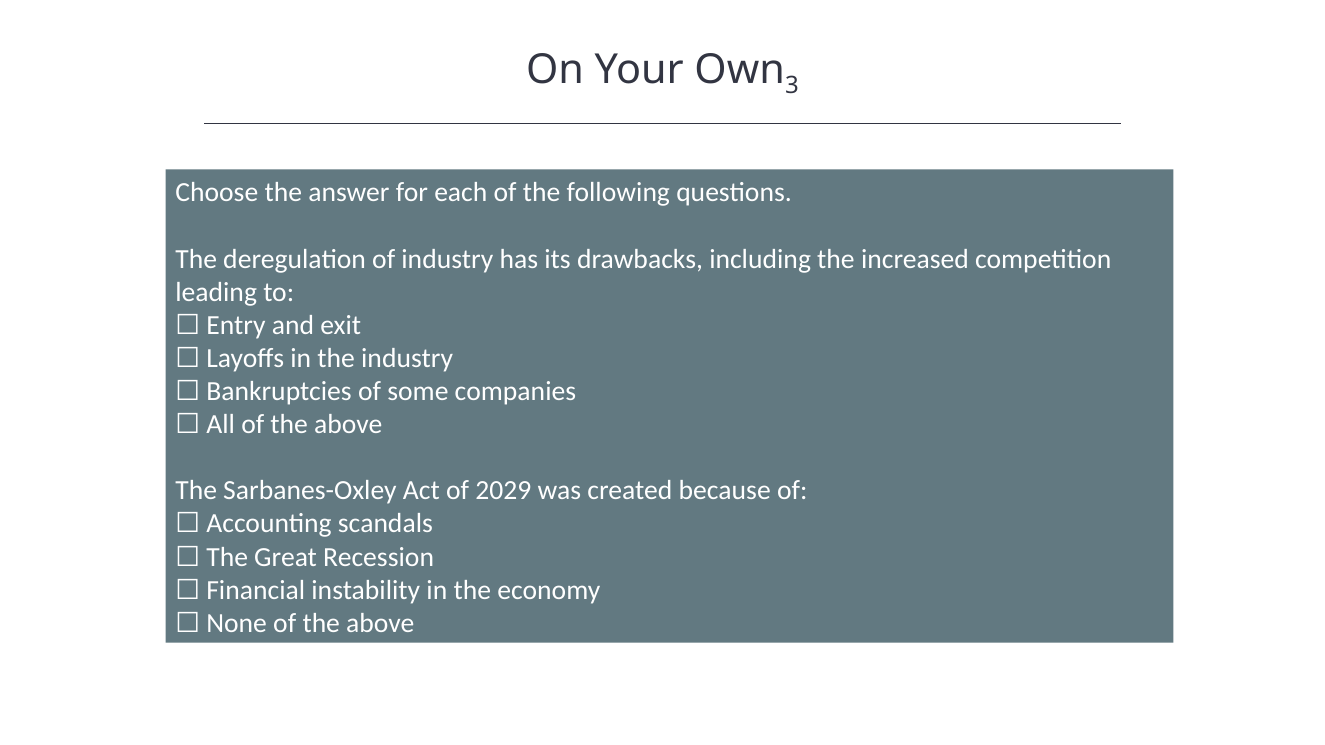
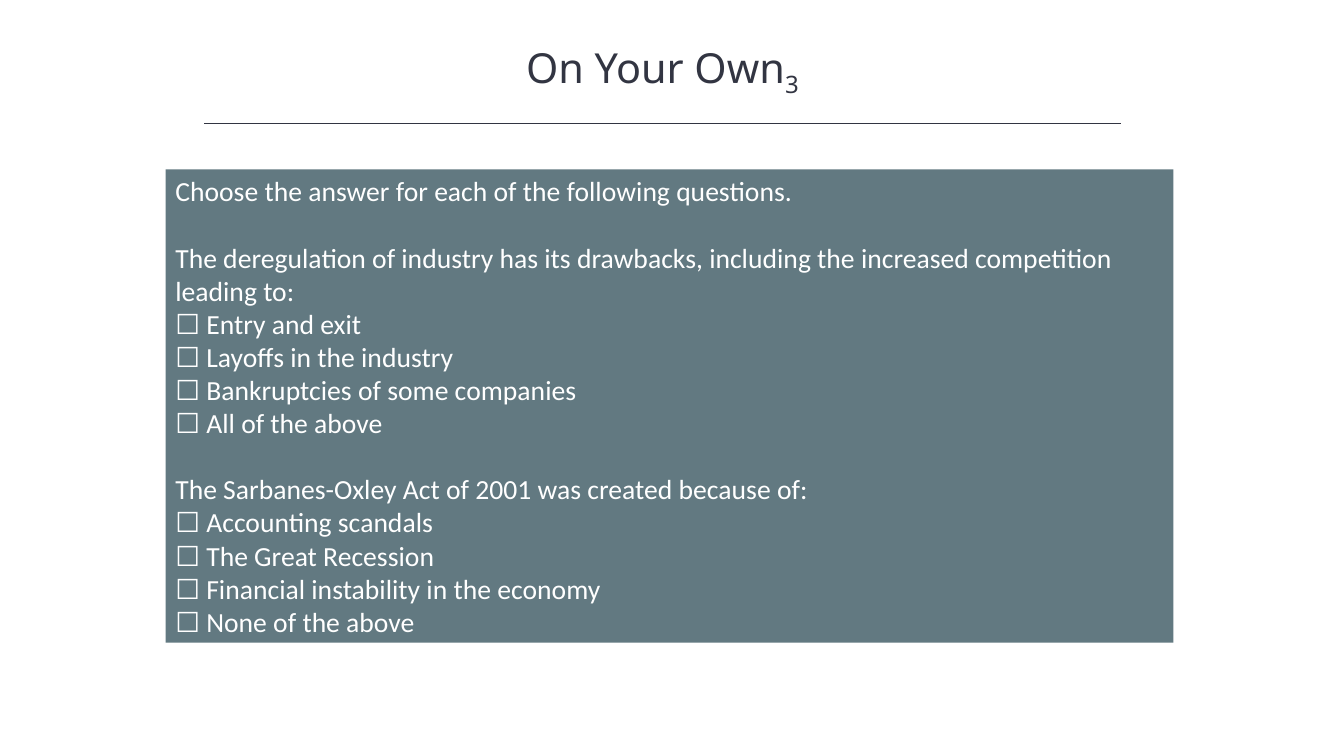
2029: 2029 -> 2001
